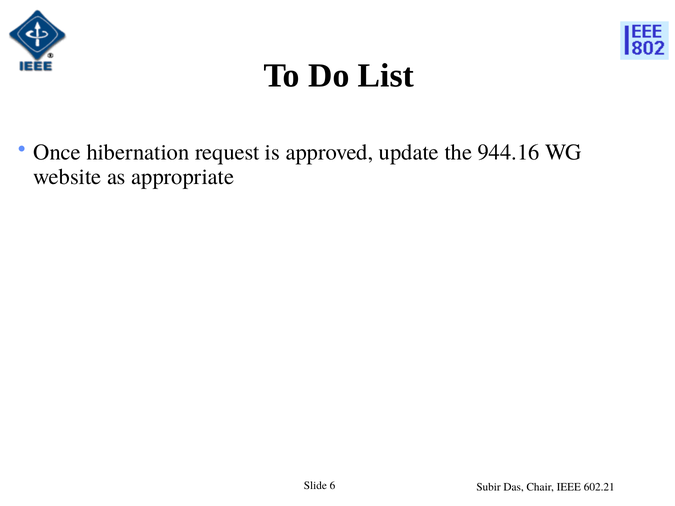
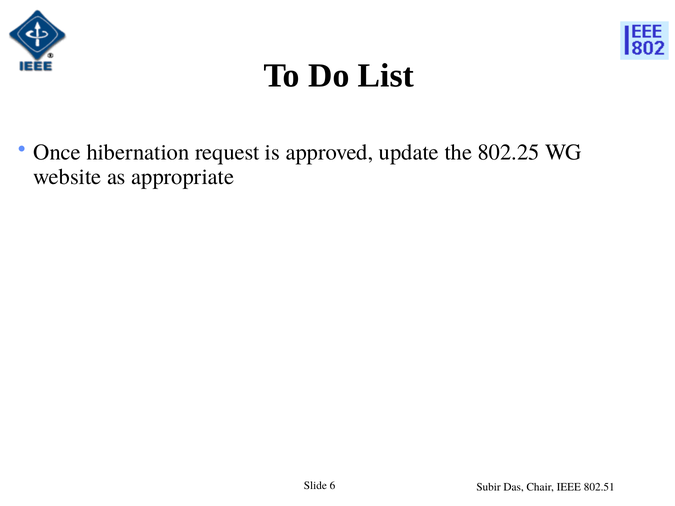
944.16: 944.16 -> 802.25
602.21: 602.21 -> 802.51
